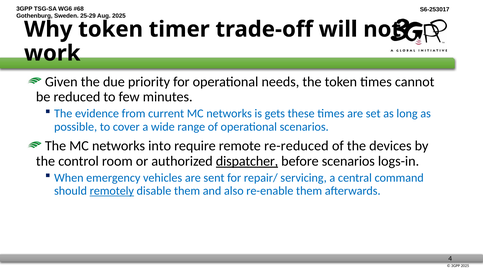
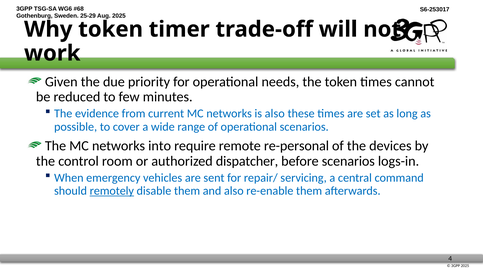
is gets: gets -> also
re-reduced: re-reduced -> re-personal
dispatcher underline: present -> none
